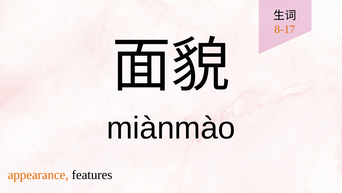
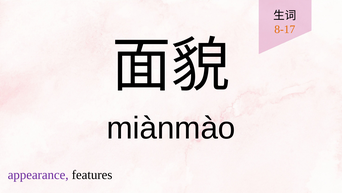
appearance colour: orange -> purple
